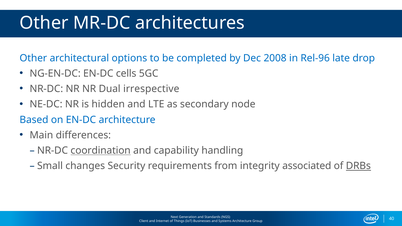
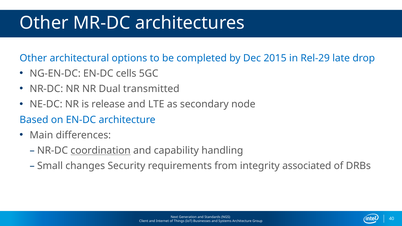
2008: 2008 -> 2015
Rel-96: Rel-96 -> Rel-29
irrespective: irrespective -> transmitted
hidden: hidden -> release
DRBs underline: present -> none
